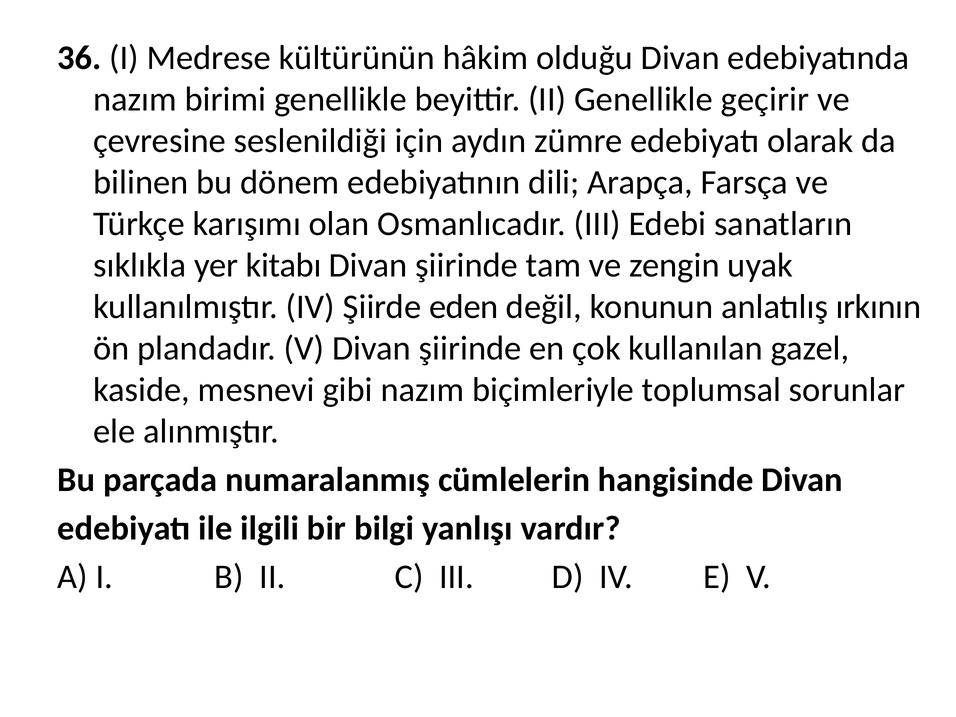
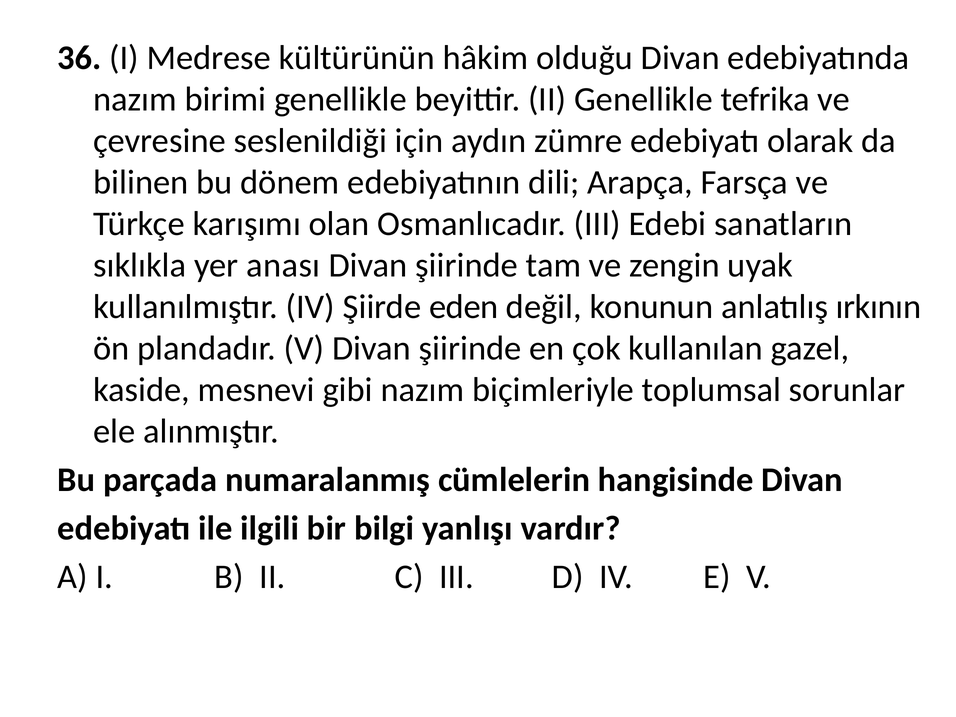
geçirir: geçirir -> tefrika
kitabı: kitabı -> anası
